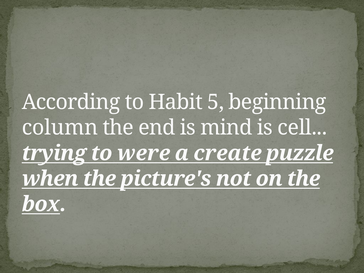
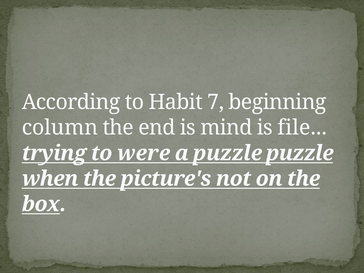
5: 5 -> 7
cell: cell -> file
a create: create -> puzzle
